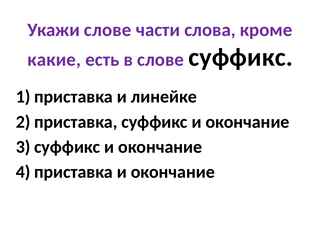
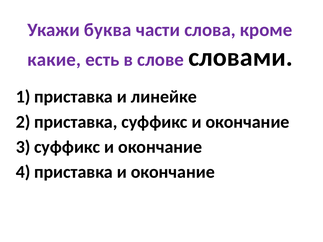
Укажи слове: слове -> буква
слове суффикс: суффикс -> словами
